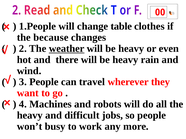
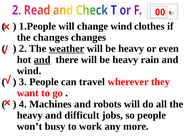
change table: table -> wind
the because: because -> changes
and at (42, 60) underline: none -> present
